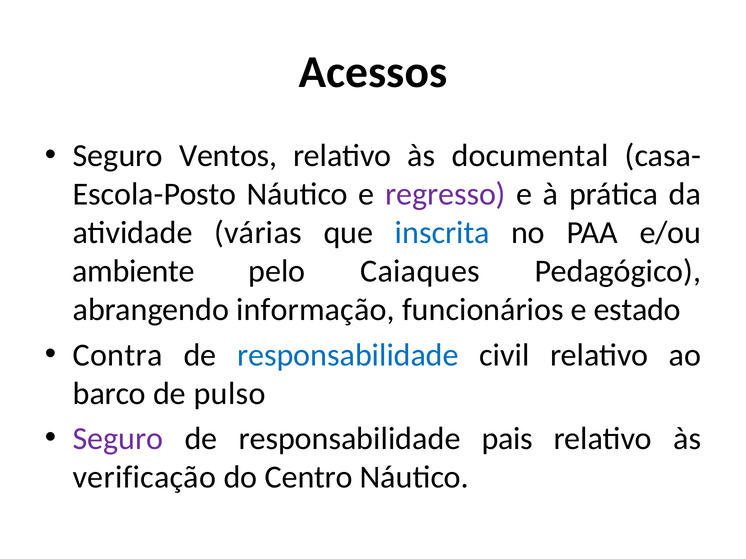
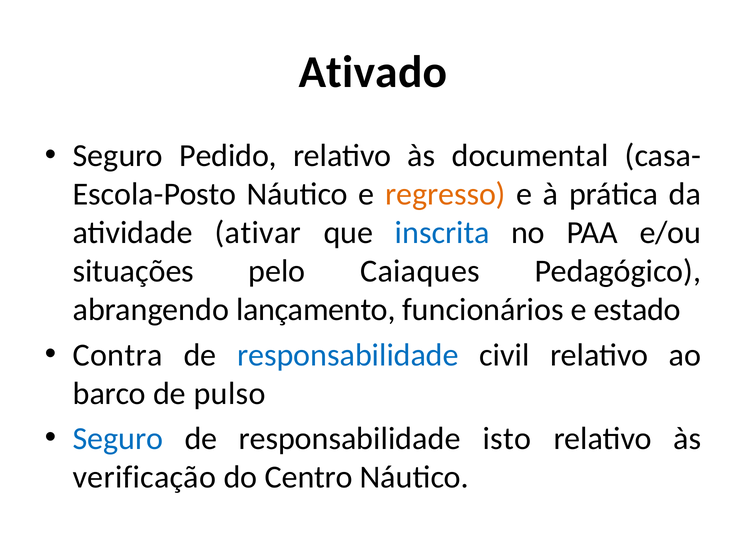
Acessos: Acessos -> Ativado
Ventos: Ventos -> Pedido
regresso colour: purple -> orange
várias: várias -> ativar
ambiente: ambiente -> situações
informação: informação -> lançamento
Seguro at (118, 439) colour: purple -> blue
pais: pais -> isto
